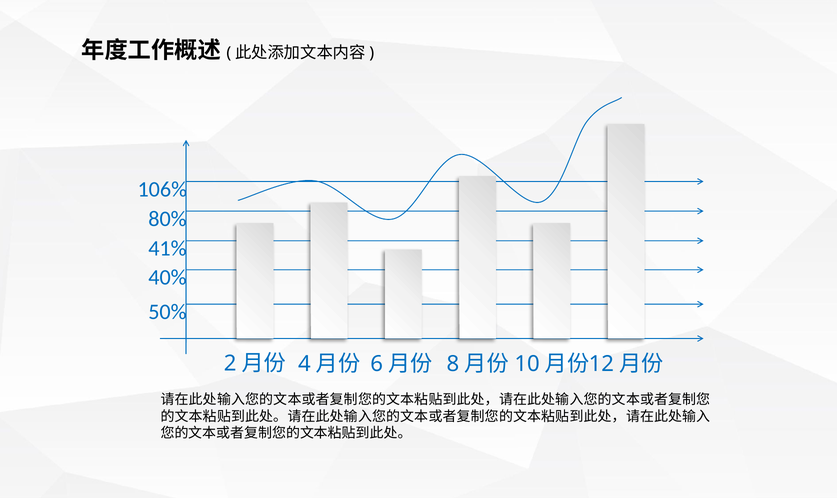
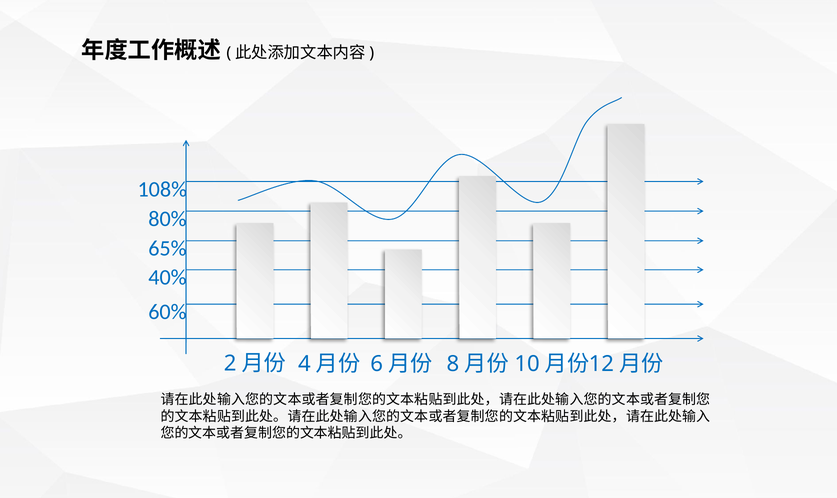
106%: 106% -> 108%
41%: 41% -> 65%
50%: 50% -> 60%
